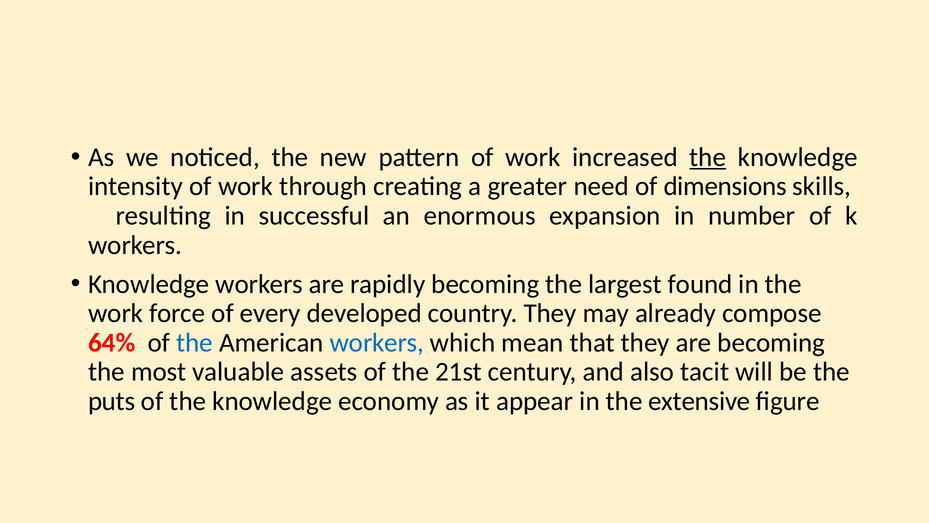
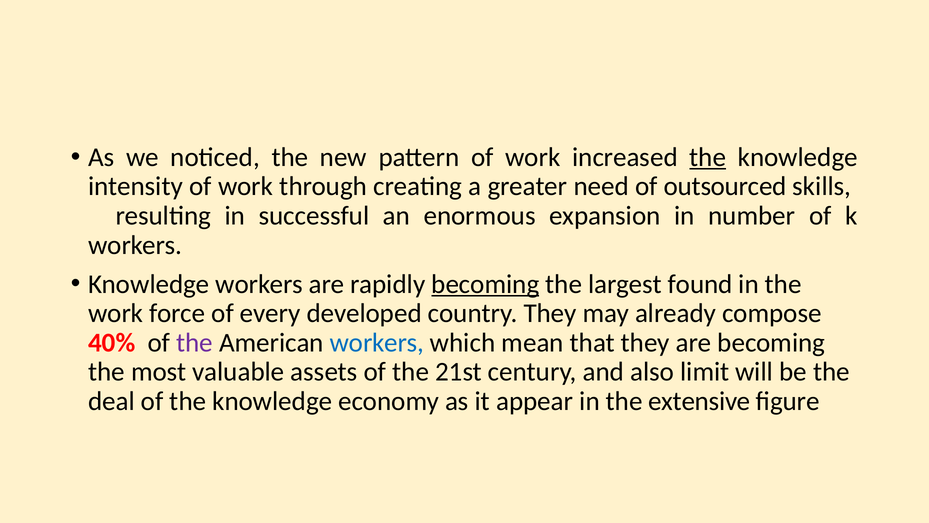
dimensions: dimensions -> outsourced
becoming at (485, 284) underline: none -> present
64%: 64% -> 40%
the at (195, 342) colour: blue -> purple
tacit: tacit -> limit
puts: puts -> deal
